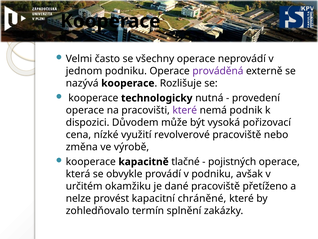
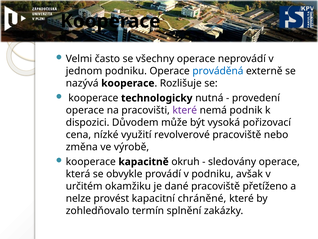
prováděná colour: purple -> blue
tlačné: tlačné -> okruh
pojistných: pojistných -> sledovány
